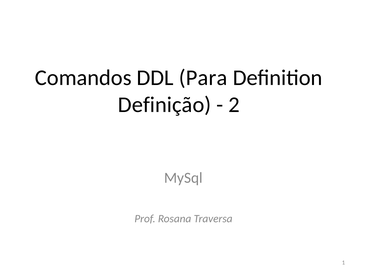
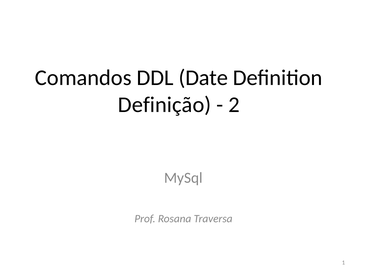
Para: Para -> Date
